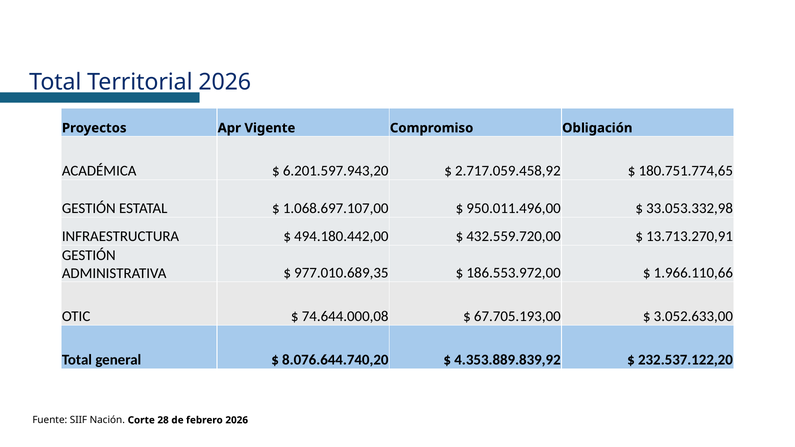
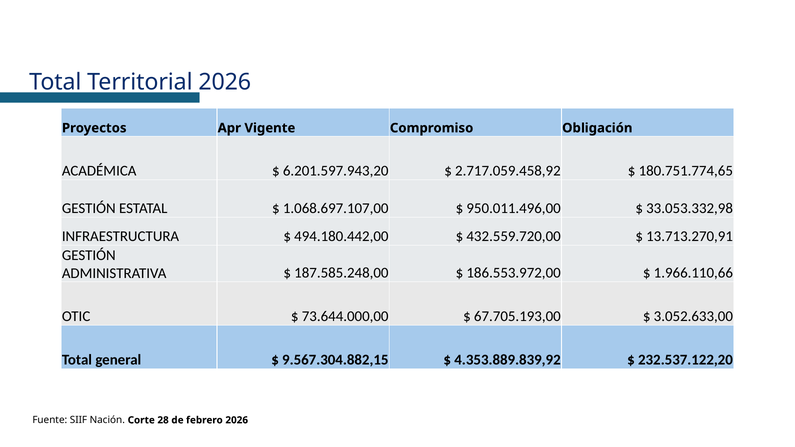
977.010.689,35: 977.010.689,35 -> 187.585.248,00
74.644.000,08: 74.644.000,08 -> 73.644.000,00
8.076.644.740,20: 8.076.644.740,20 -> 9.567.304.882,15
